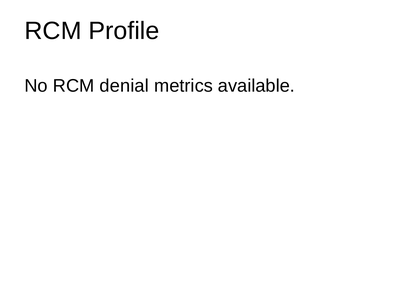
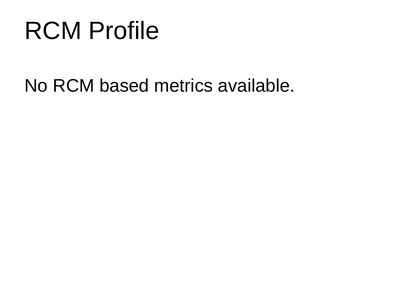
denial: denial -> based
